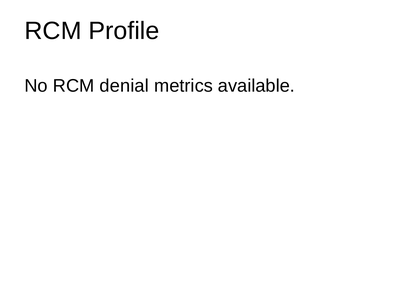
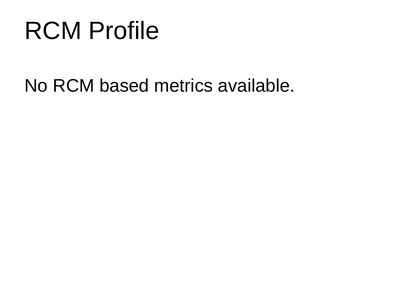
denial: denial -> based
